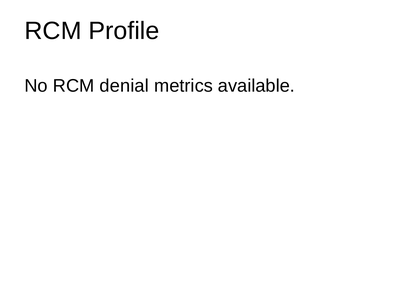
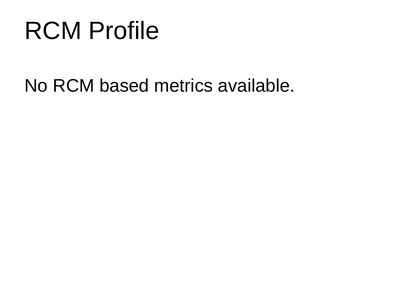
denial: denial -> based
